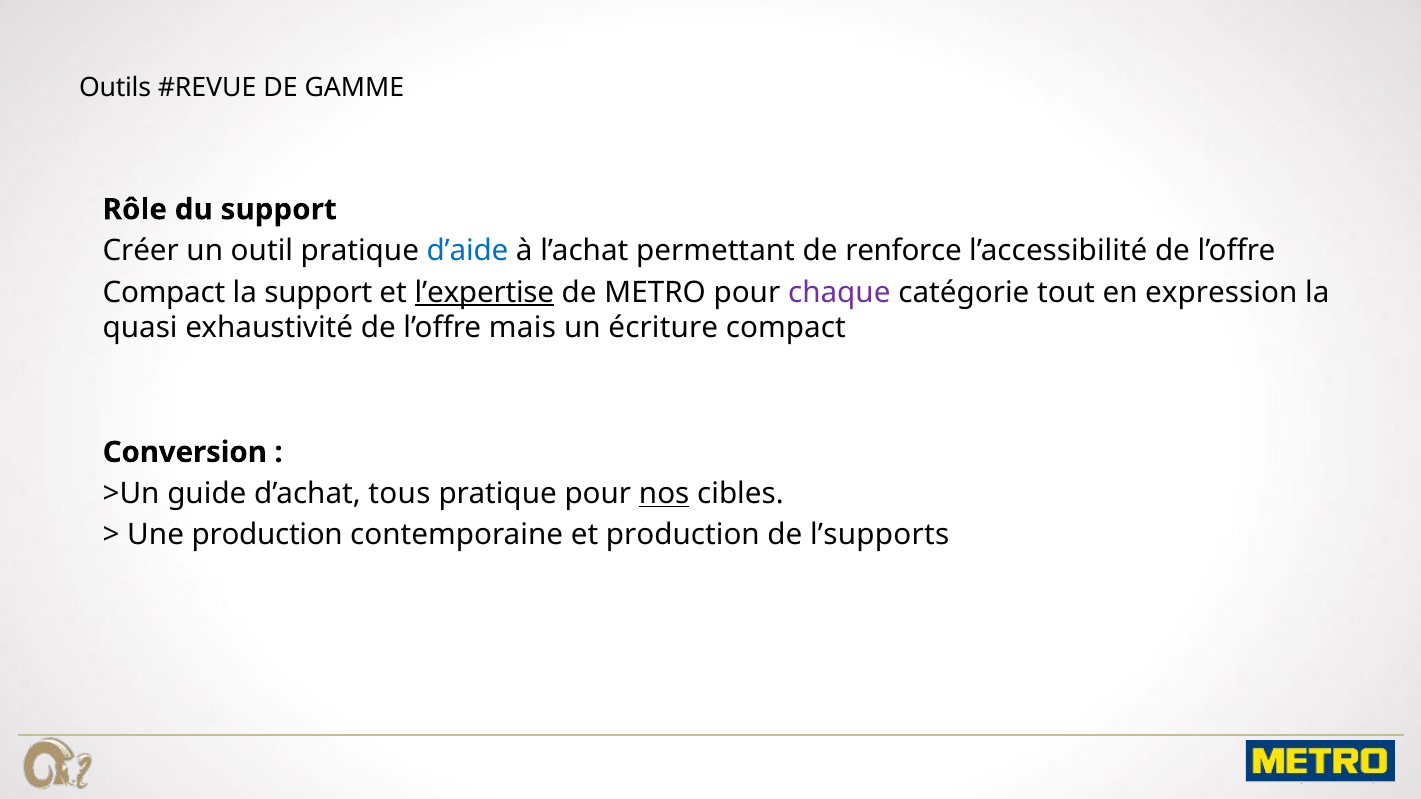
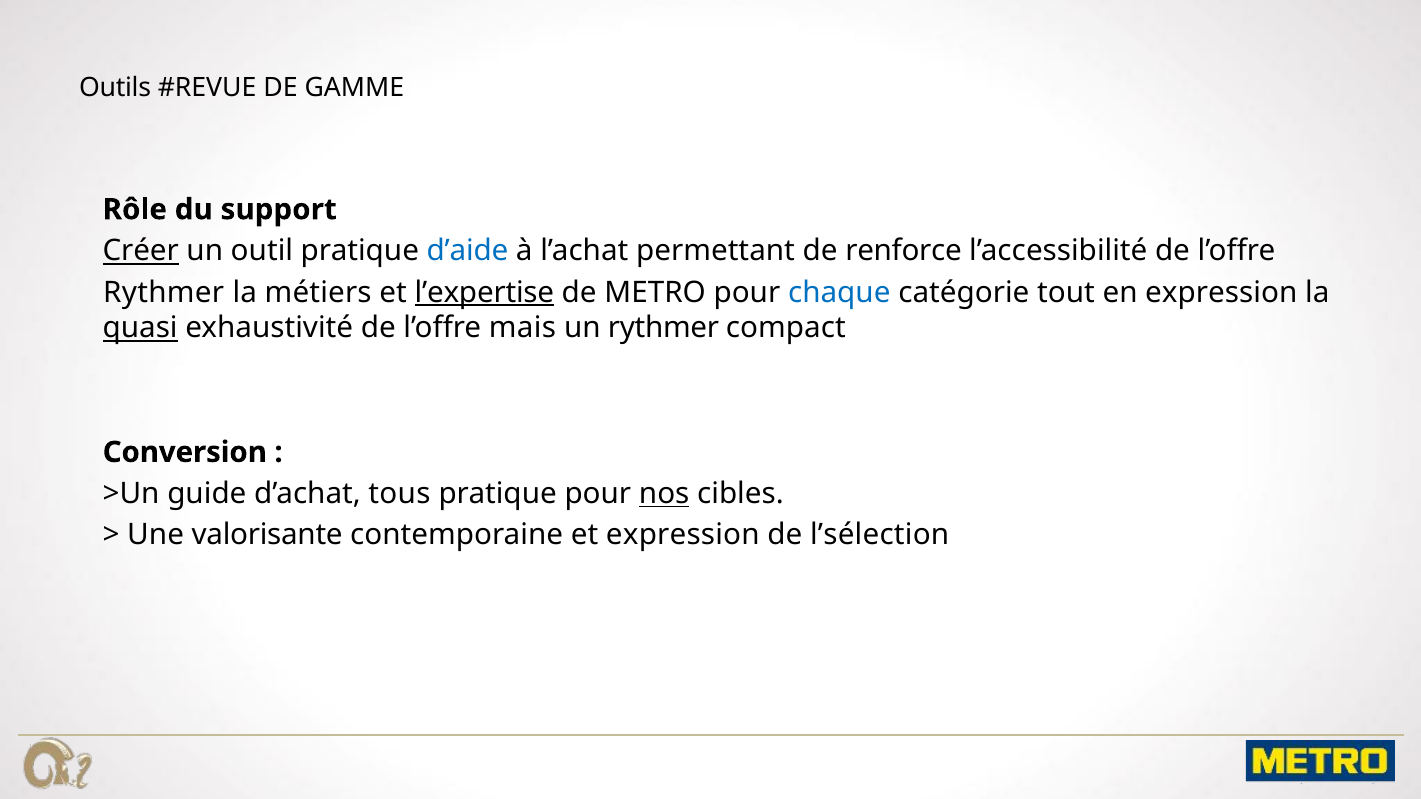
Créer underline: none -> present
Compact at (164, 292): Compact -> Rythmer
la support: support -> métiers
chaque colour: purple -> blue
quasi underline: none -> present
un écriture: écriture -> rythmer
Une production: production -> valorisante
et production: production -> expression
l’supports: l’supports -> l’sélection
